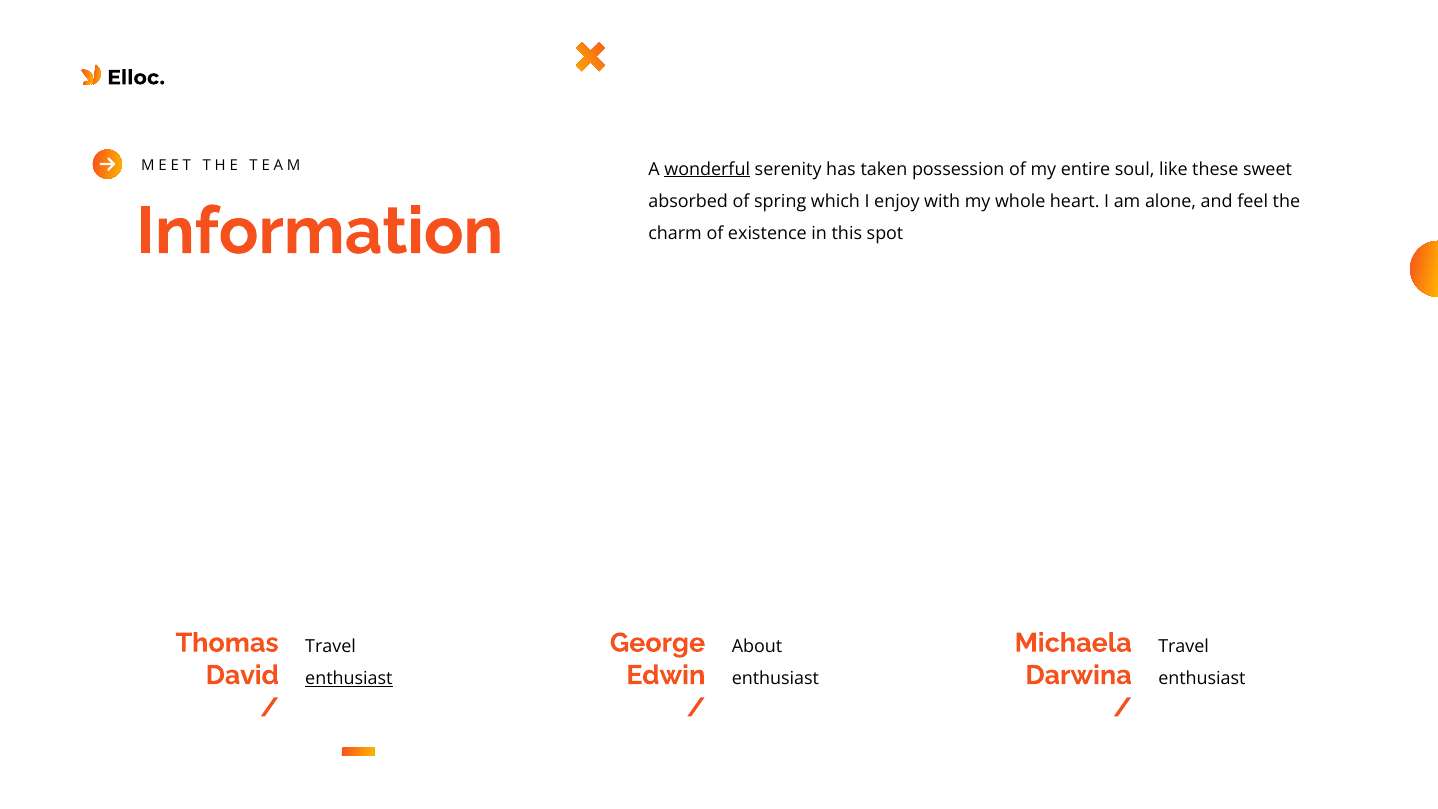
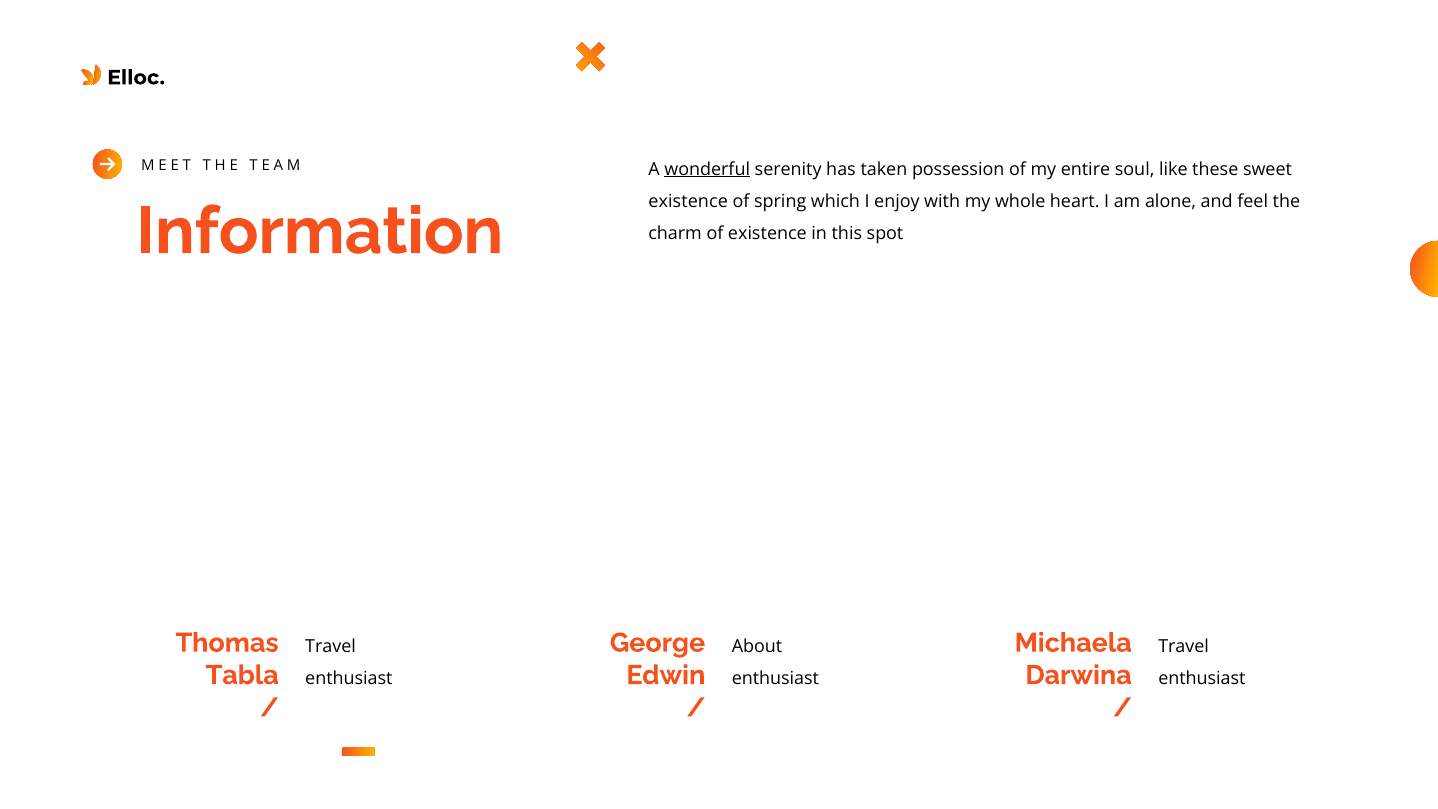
absorbed at (688, 201): absorbed -> existence
David: David -> Tabla
enthusiast at (349, 679) underline: present -> none
